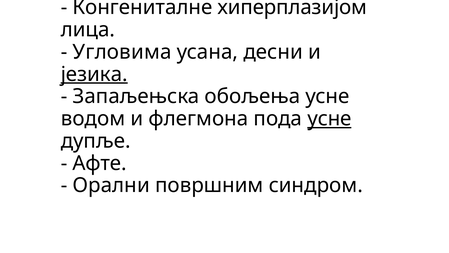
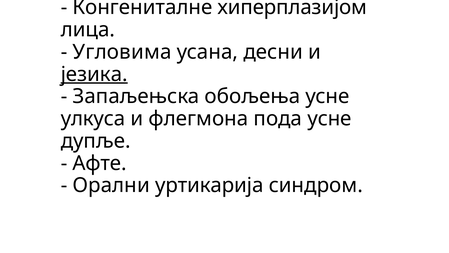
водом: водом -> улкуса
усне at (330, 119) underline: present -> none
површним: површним -> уртикарија
